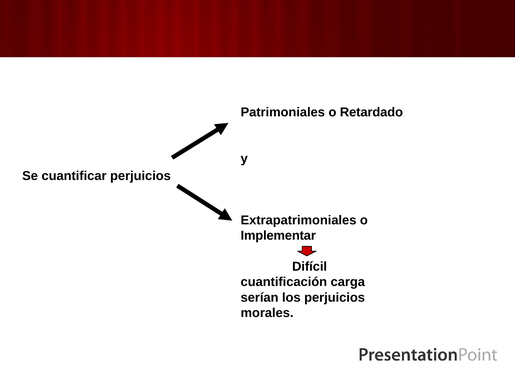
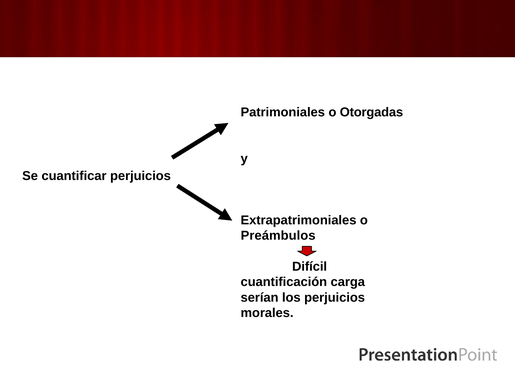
Retardado: Retardado -> Otorgadas
Implementar: Implementar -> Preámbulos
